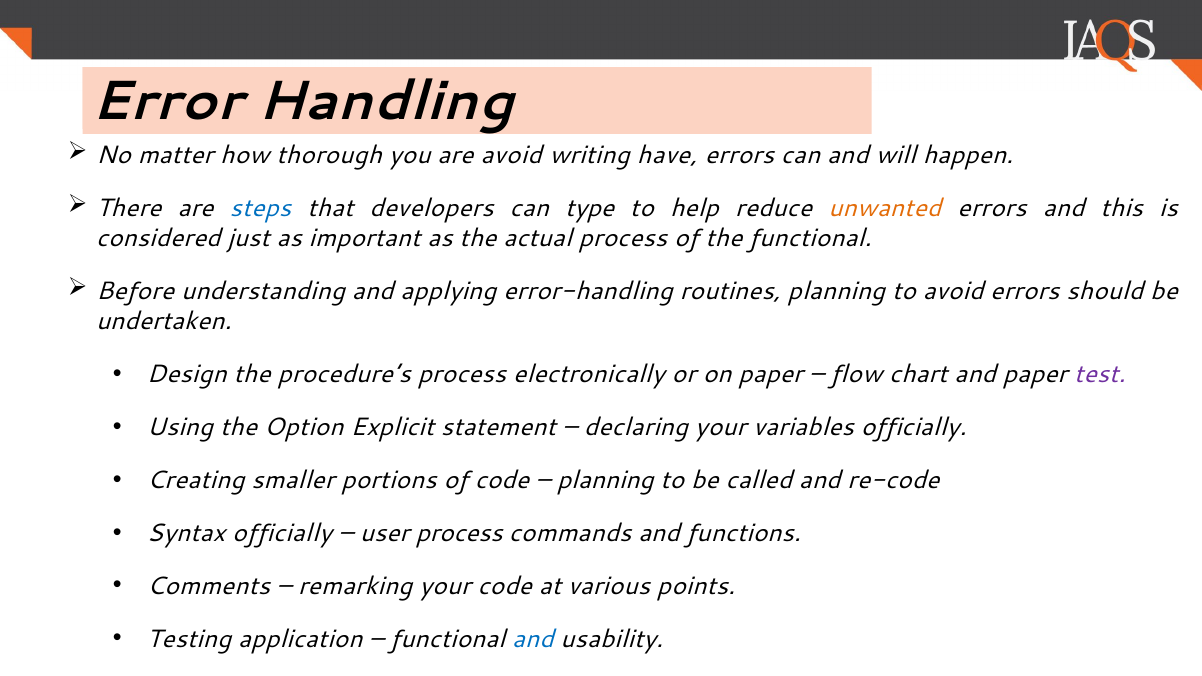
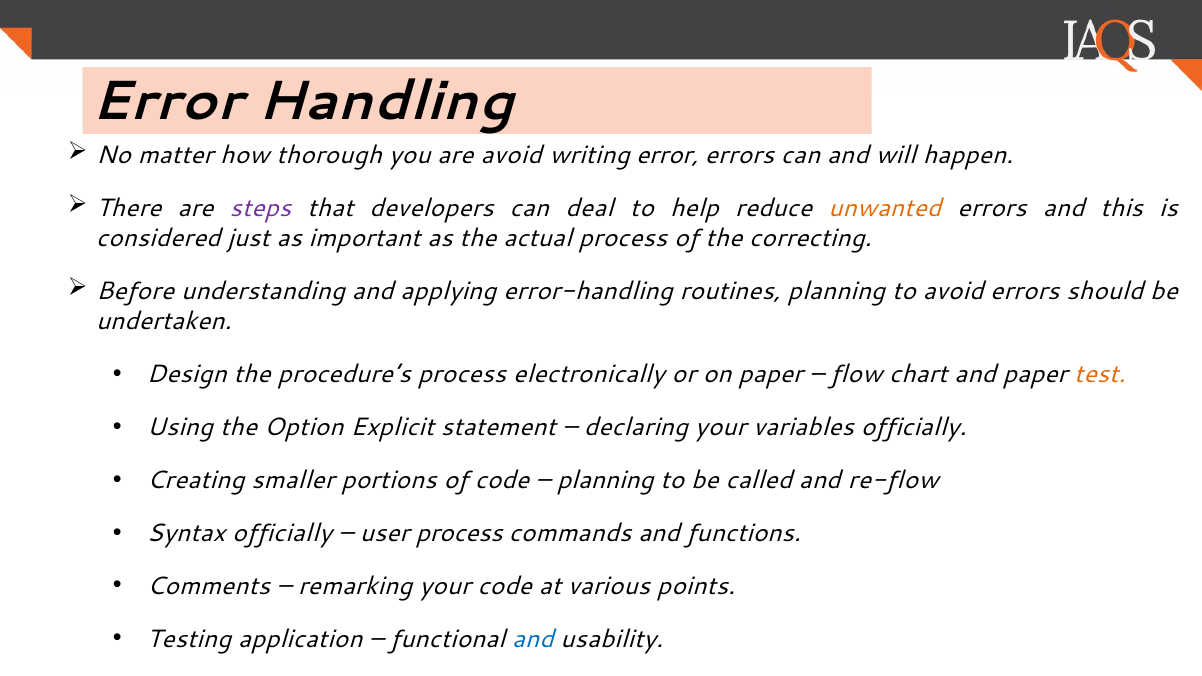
writing have: have -> error
steps colour: blue -> purple
type: type -> deal
the functional: functional -> correcting
test colour: purple -> orange
re-code: re-code -> re-flow
